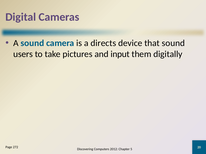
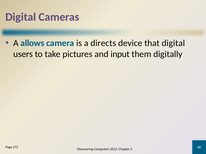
A sound: sound -> allows
that sound: sound -> digital
